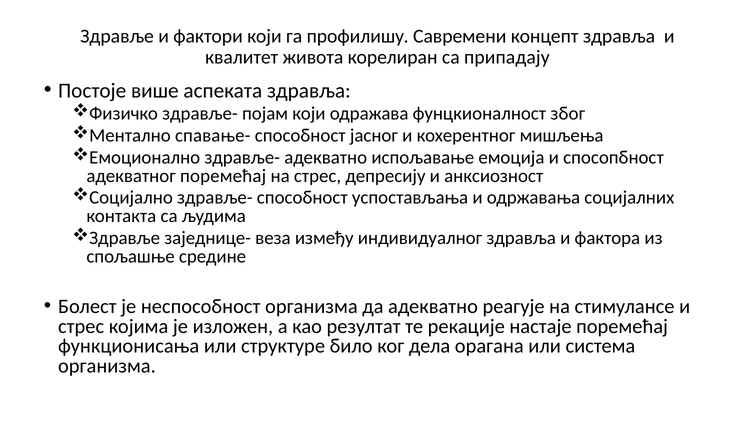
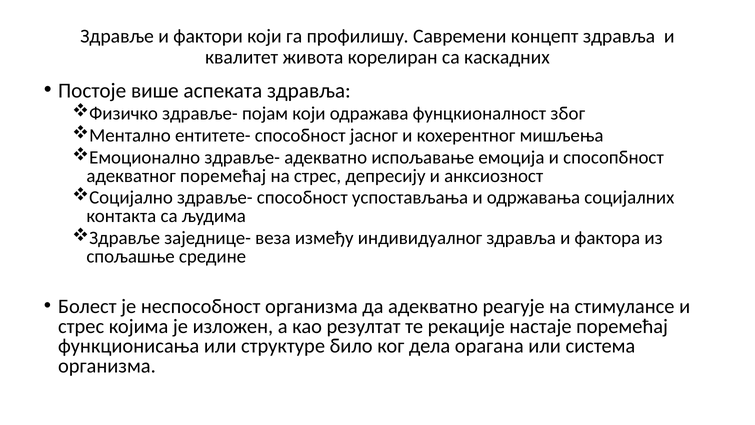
припадају: припадају -> каскадних
спавање-: спавање- -> ентитете-
